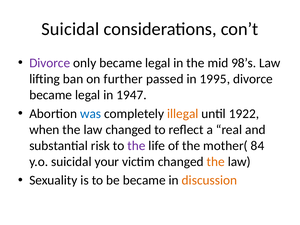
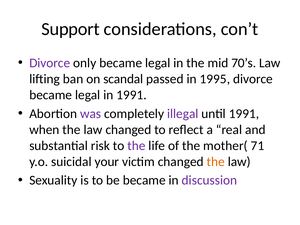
Suicidal at (70, 29): Suicidal -> Support
98’s: 98’s -> 70’s
further: further -> scandal
in 1947: 1947 -> 1991
was colour: blue -> purple
illegal colour: orange -> purple
until 1922: 1922 -> 1991
84: 84 -> 71
discussion colour: orange -> purple
